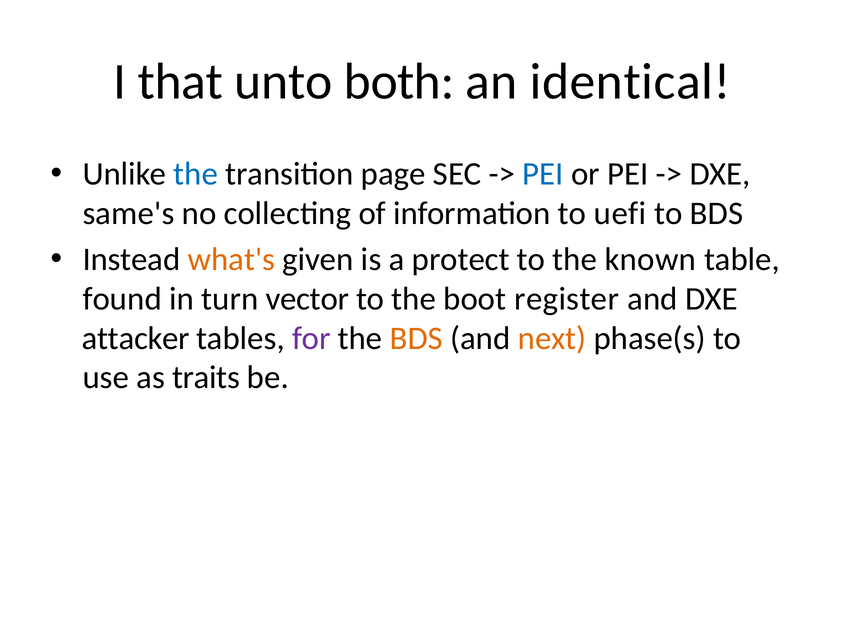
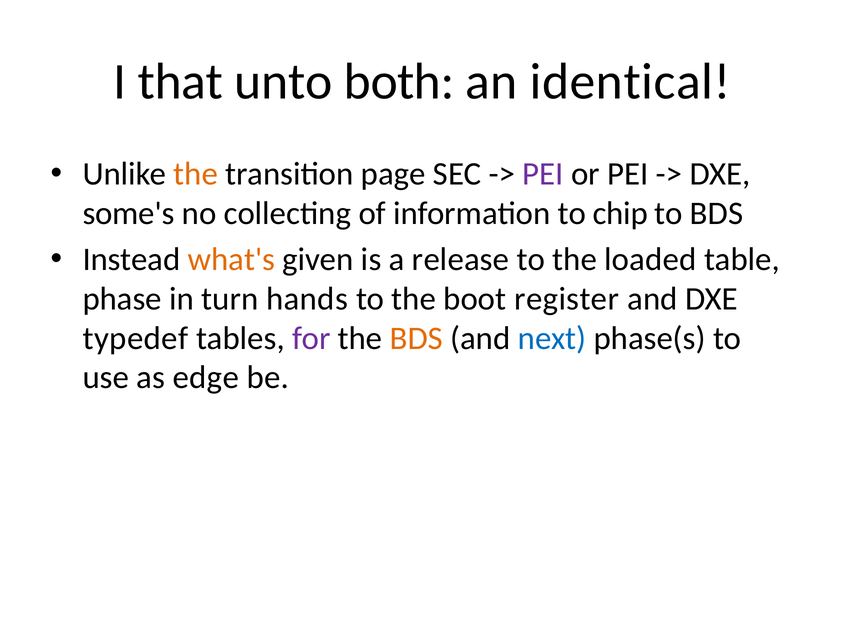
the at (196, 174) colour: blue -> orange
PEI at (543, 174) colour: blue -> purple
same's: same's -> some's
uefi: uefi -> chip
protect: protect -> release
known: known -> loaded
found: found -> phase
vector: vector -> hands
attacker: attacker -> typedef
next colour: orange -> blue
traits: traits -> edge
